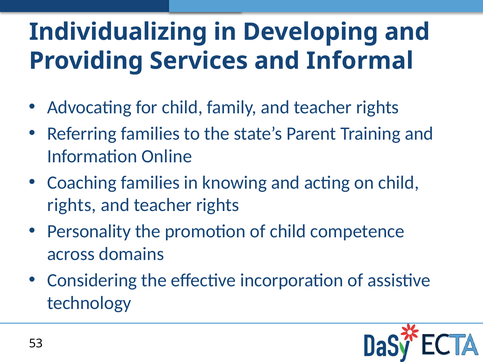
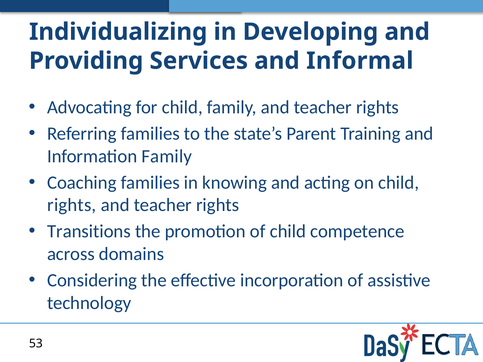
Information Online: Online -> Family
Personality: Personality -> Transitions
